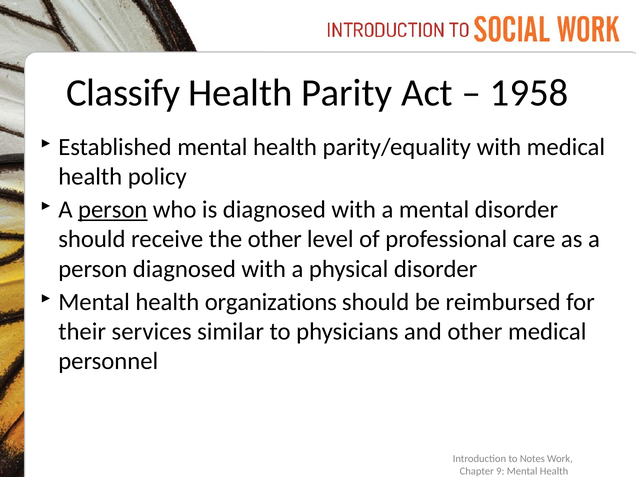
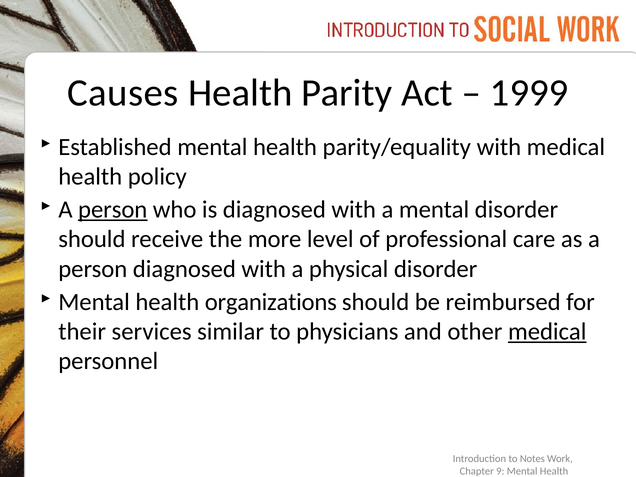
Classify: Classify -> Causes
1958: 1958 -> 1999
the other: other -> more
medical at (547, 332) underline: none -> present
